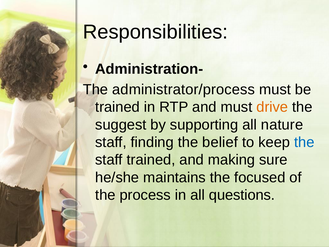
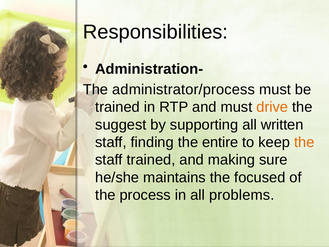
nature: nature -> written
belief: belief -> entire
the at (304, 142) colour: blue -> orange
questions: questions -> problems
